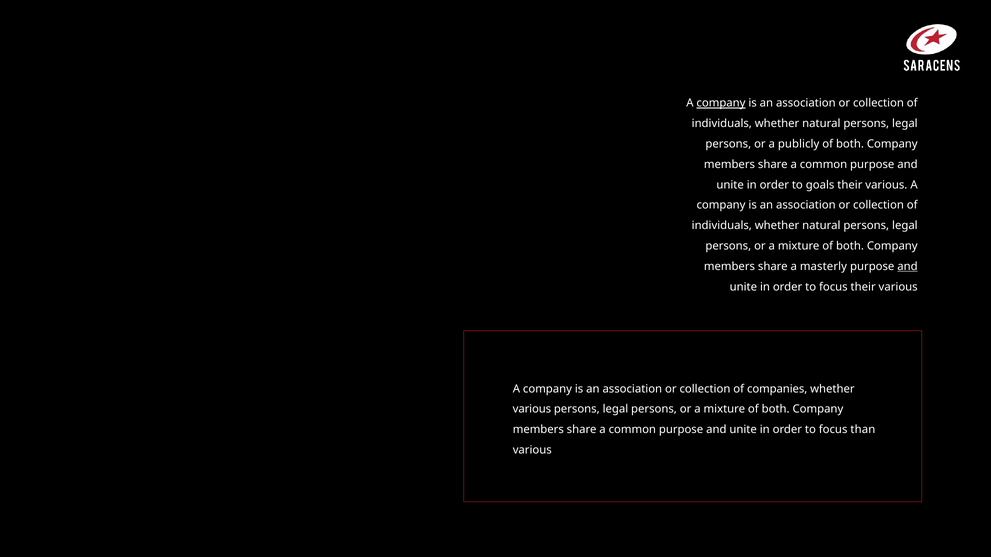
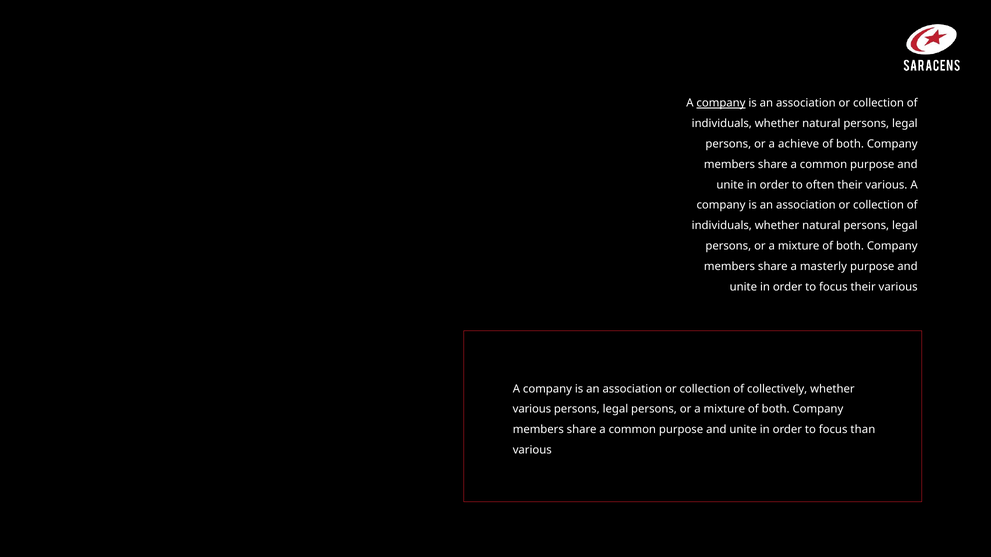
publicly: publicly -> achieve
goals: goals -> often
and at (908, 267) underline: present -> none
companies: companies -> collectively
